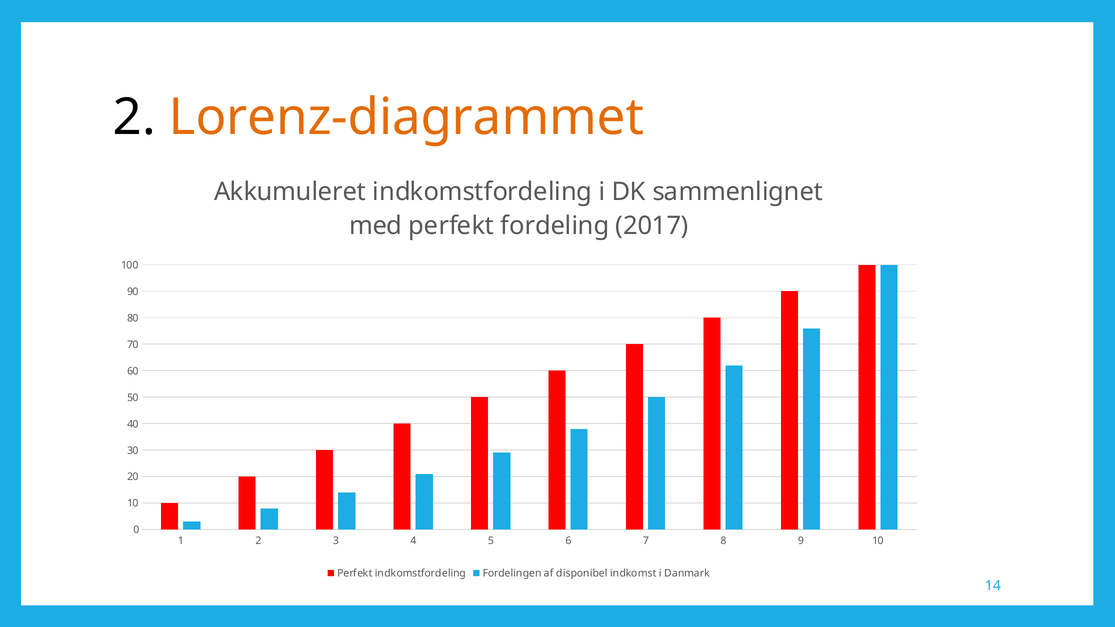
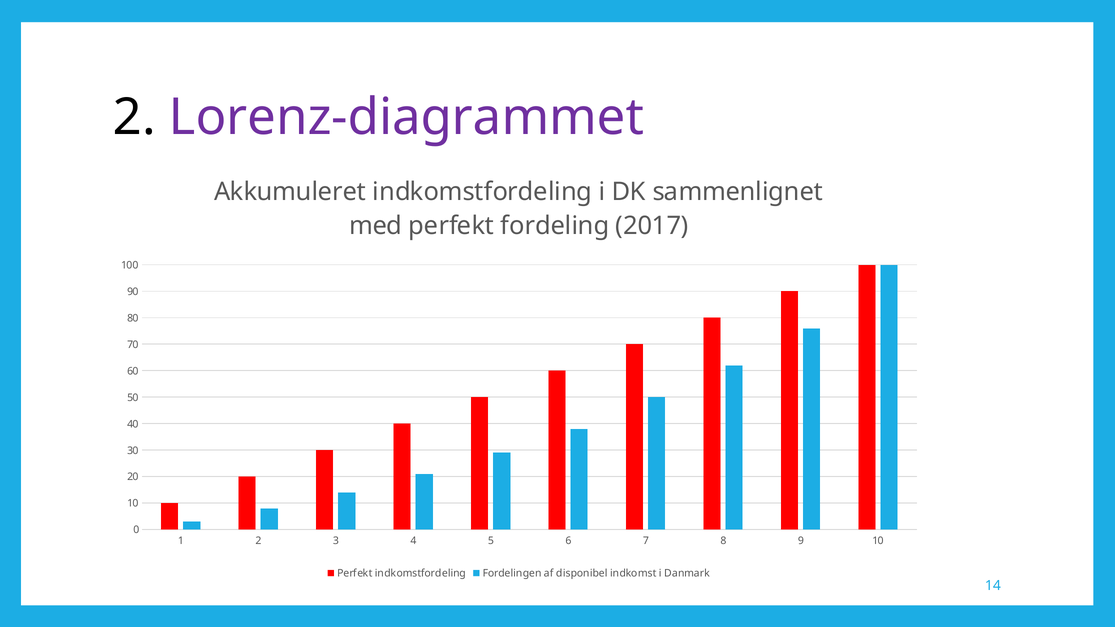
Lorenz-diagrammet colour: orange -> purple
